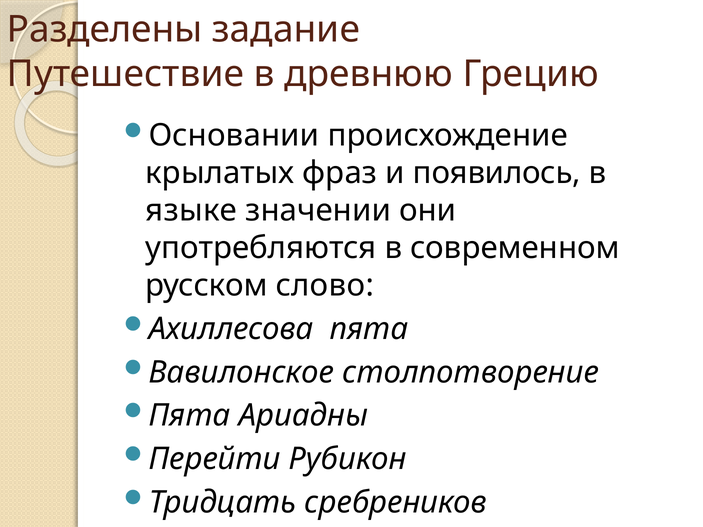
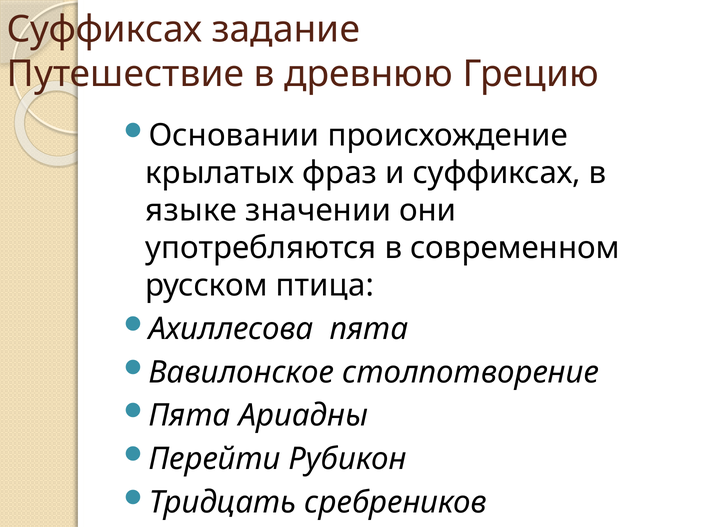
Разделены at (105, 30): Разделены -> Суффиксах
и появилось: появилось -> суффиксах
слово: слово -> птица
